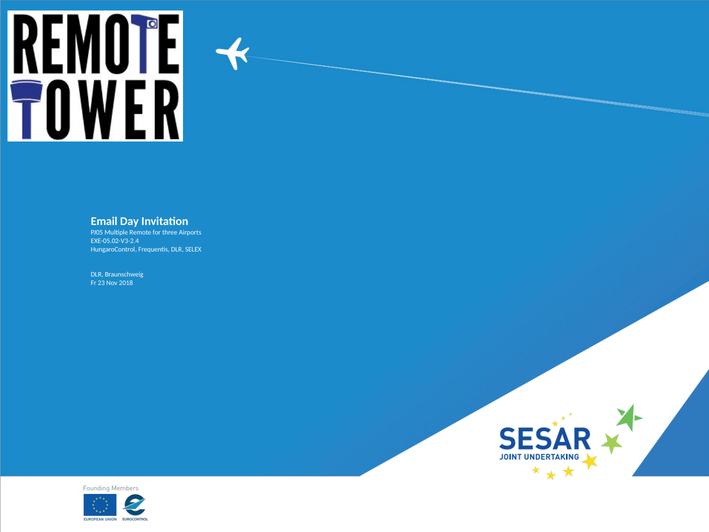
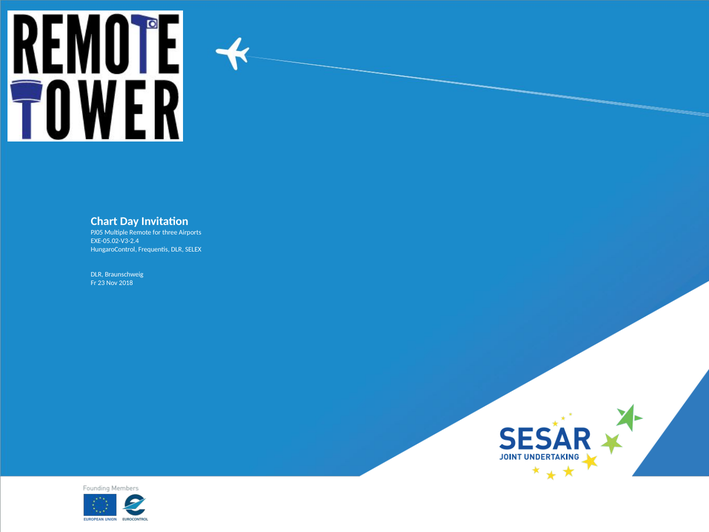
Email: Email -> Chart
